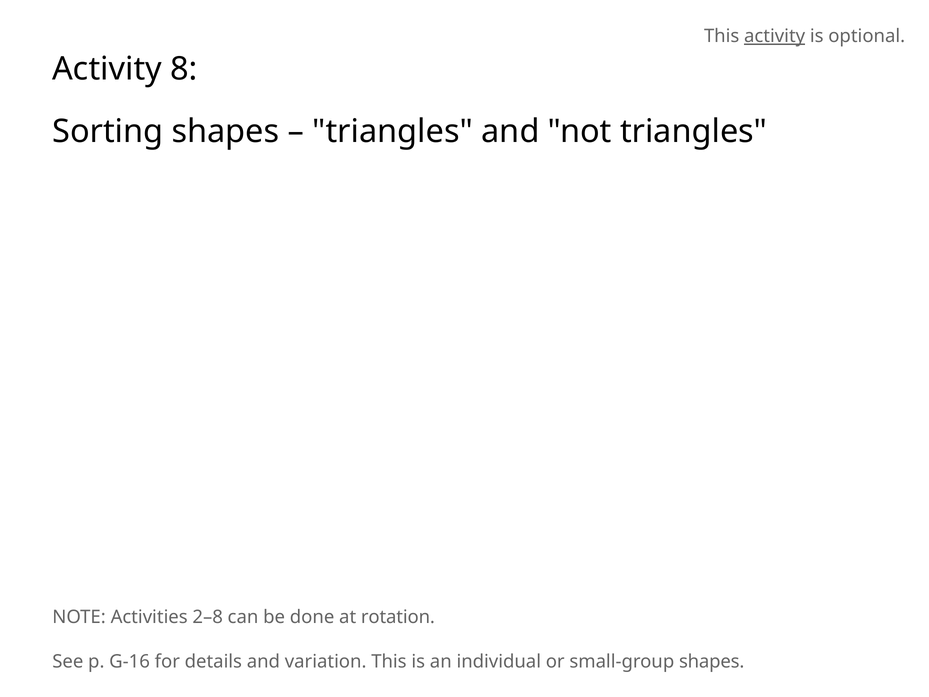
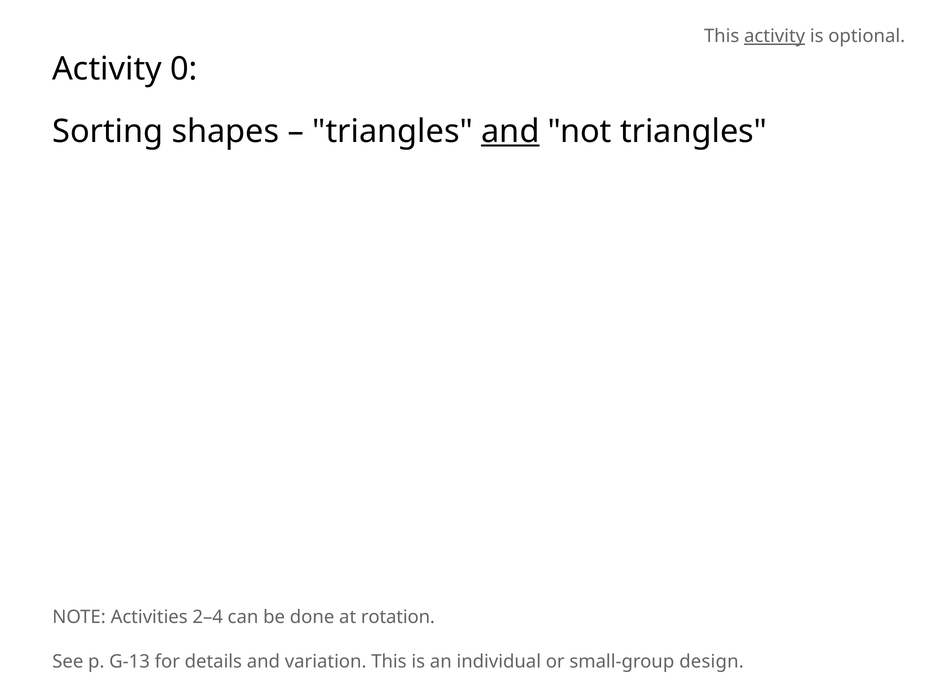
8: 8 -> 0
and at (510, 132) underline: none -> present
2–8: 2–8 -> 2–4
G-16: G-16 -> G-13
small-group shapes: shapes -> design
